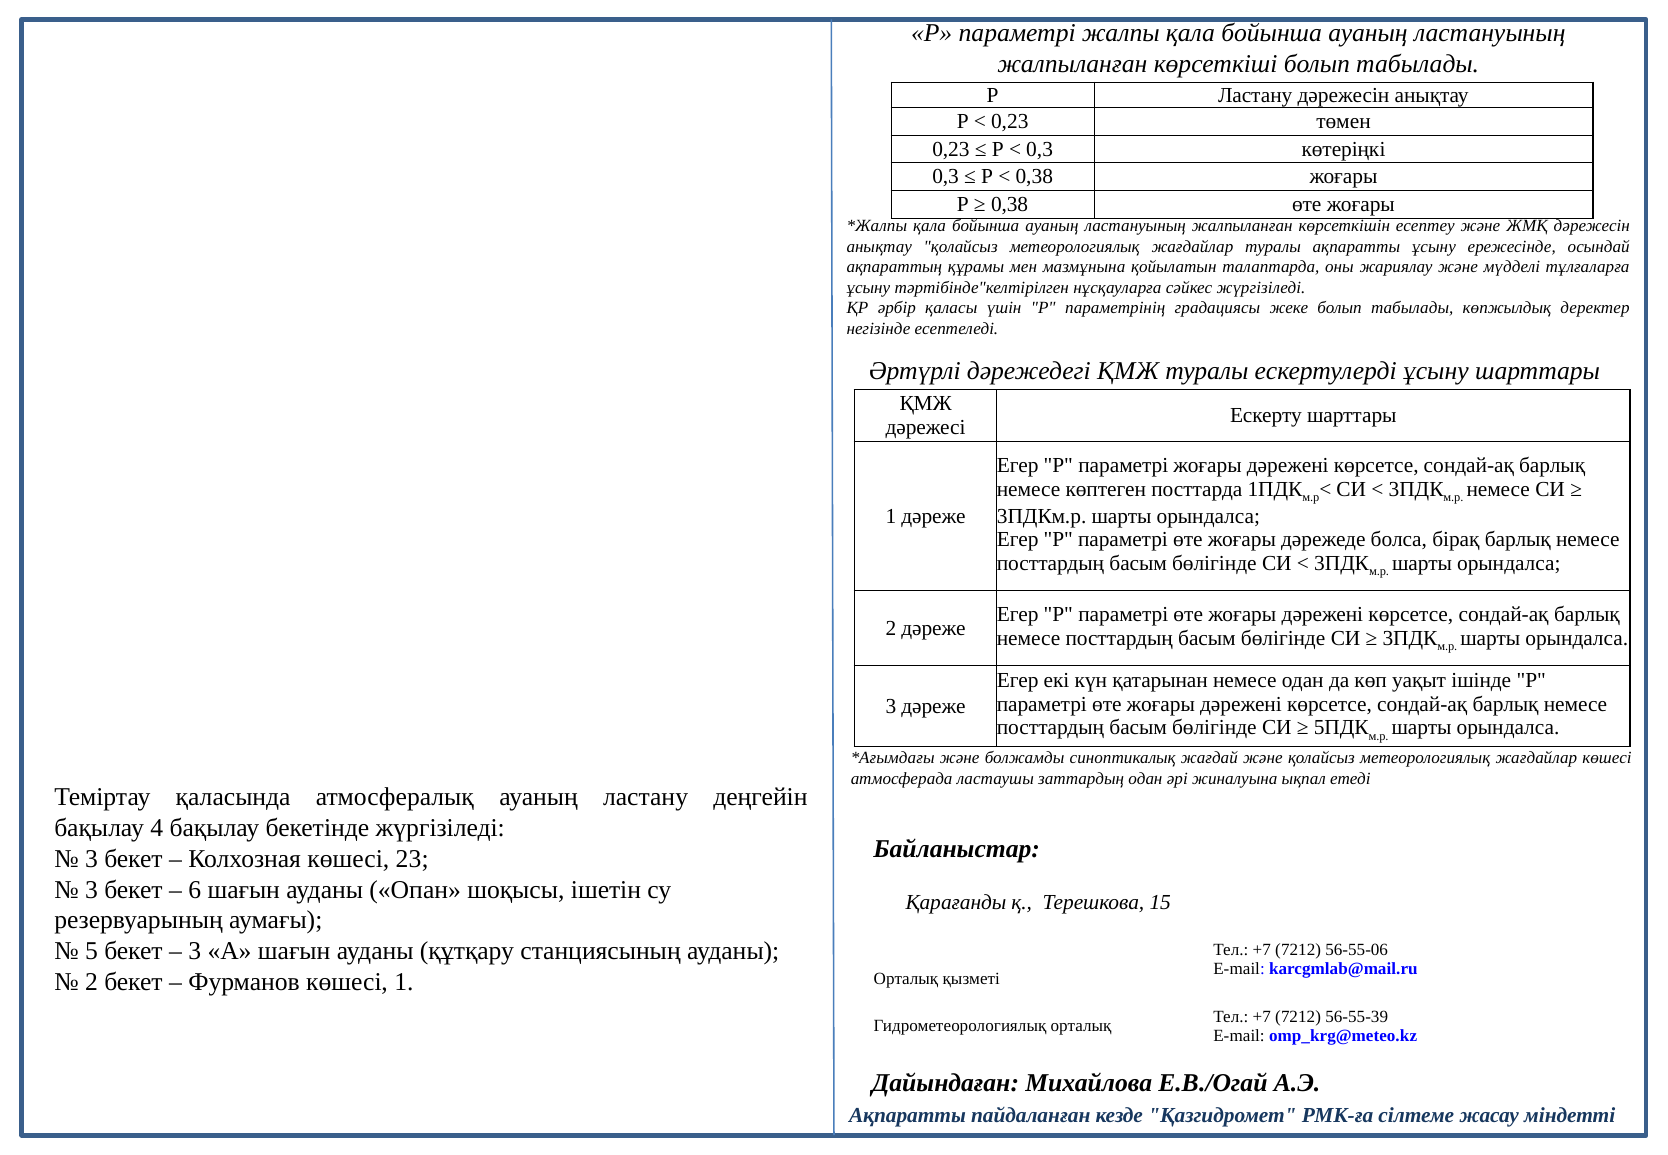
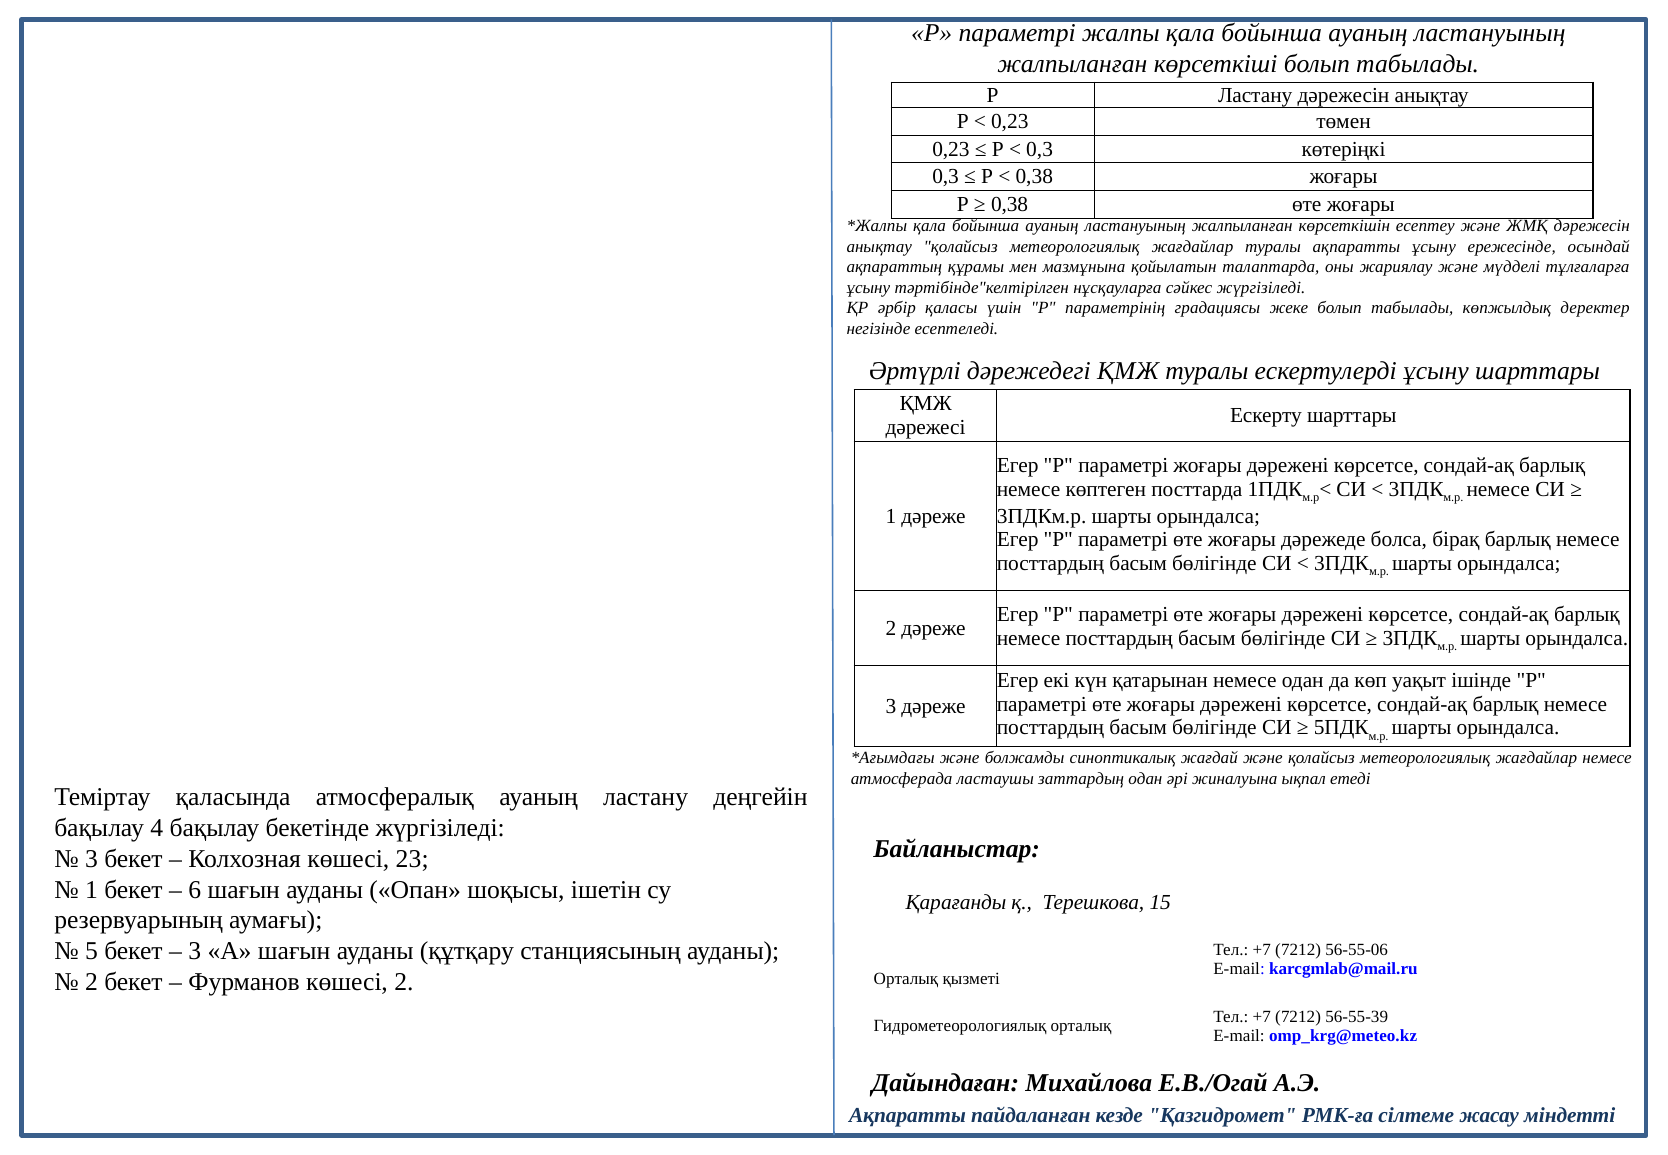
жағдайлар көшесі: көшесі -> немесе
3 at (91, 890): 3 -> 1
көшесі 1: 1 -> 2
